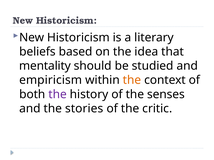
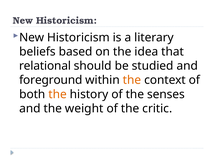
mentality: mentality -> relational
empiricism: empiricism -> foreground
the at (58, 95) colour: purple -> orange
stories: stories -> weight
